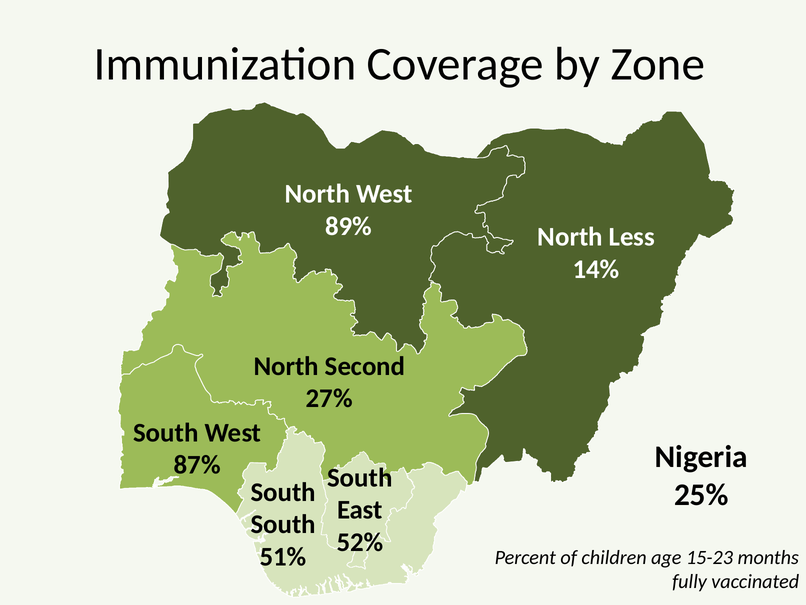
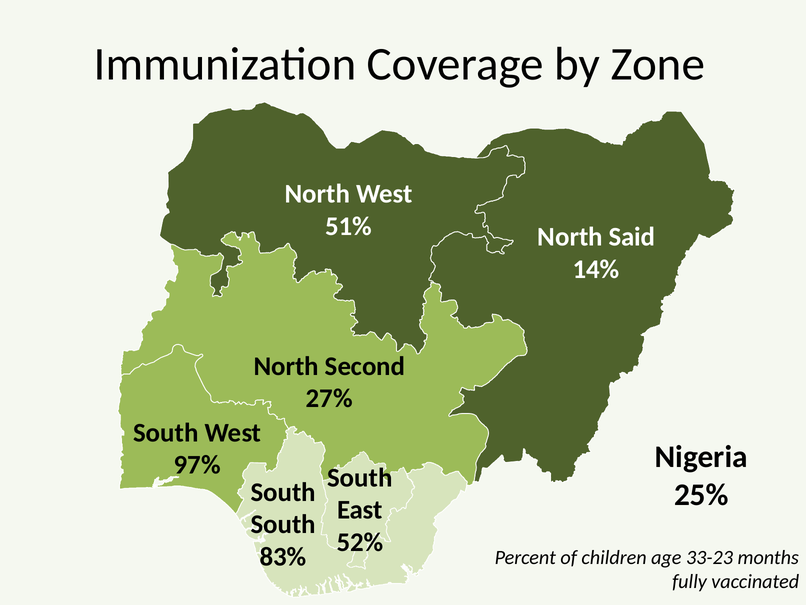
89%: 89% -> 51%
Less: Less -> Said
87%: 87% -> 97%
51%: 51% -> 83%
15-23: 15-23 -> 33-23
